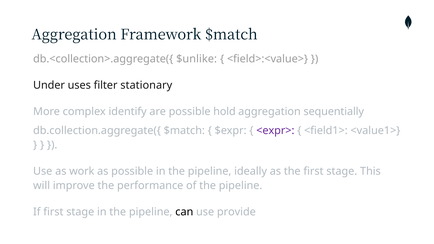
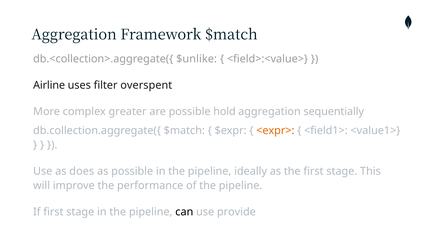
Under: Under -> Airline
stationary: stationary -> overspent
identify: identify -> greater
<expr> colour: purple -> orange
work: work -> does
